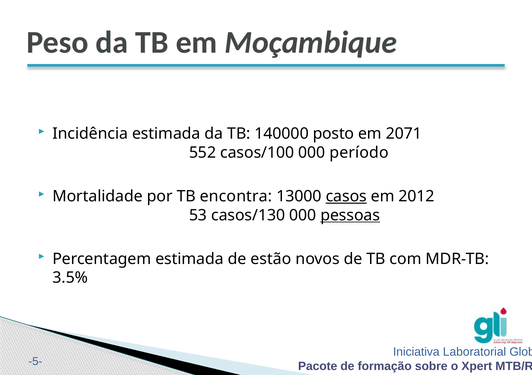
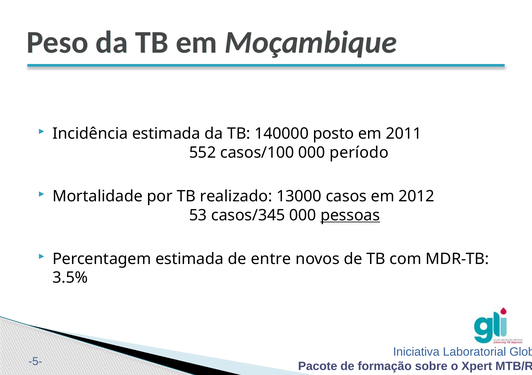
2071: 2071 -> 2011
encontra: encontra -> realizado
casos underline: present -> none
casos/130: casos/130 -> casos/345
estão: estão -> entre
